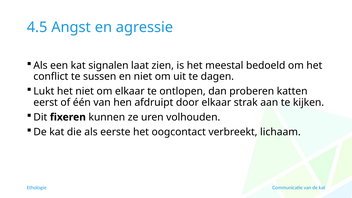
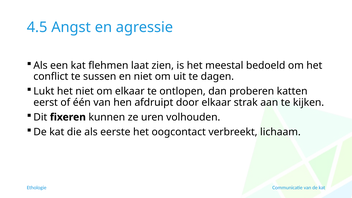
signalen: signalen -> flehmen
